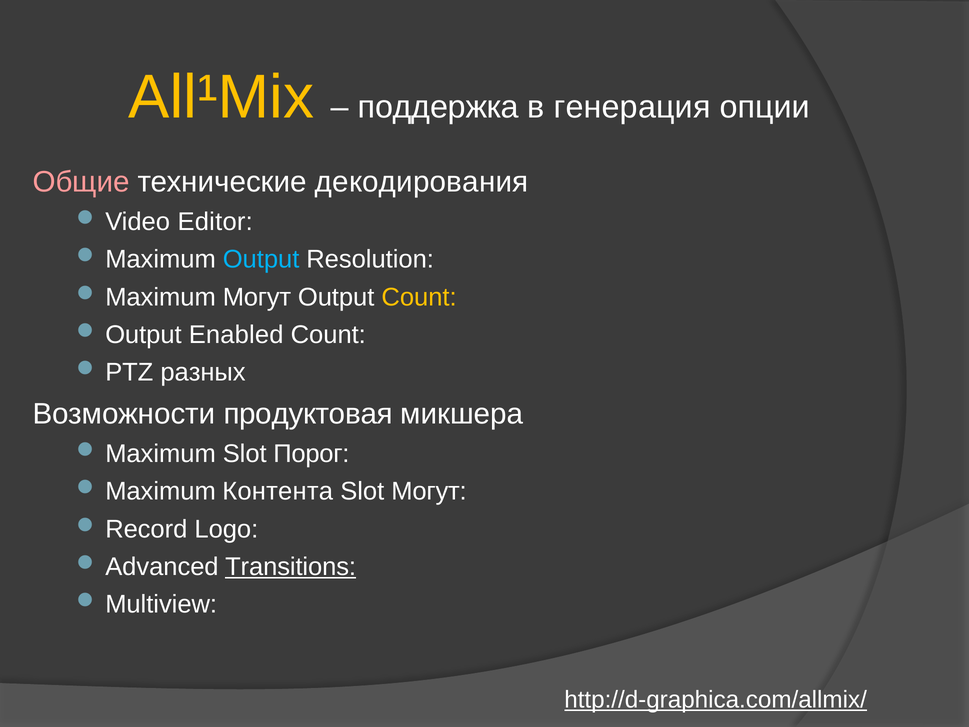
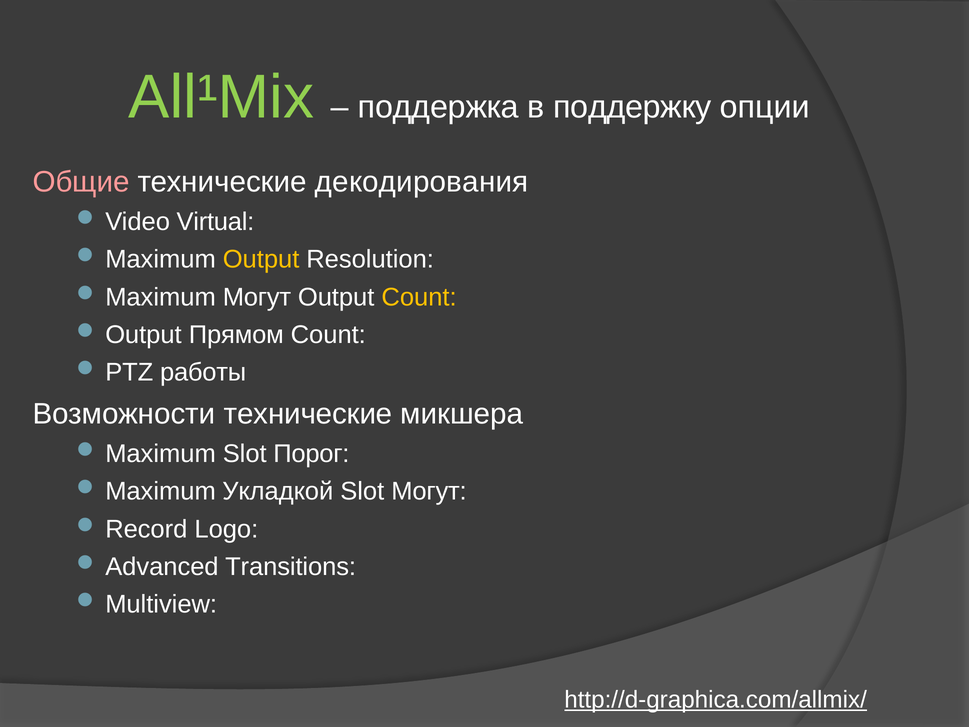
All¹Mix colour: yellow -> light green
генерация: генерация -> поддержку
Editor: Editor -> Virtual
Output at (261, 259) colour: light blue -> yellow
Enabled: Enabled -> Прямом
разных: разных -> работы
Возможности продуктовая: продуктовая -> технические
Контента: Контента -> Укладкой
Transitions underline: present -> none
